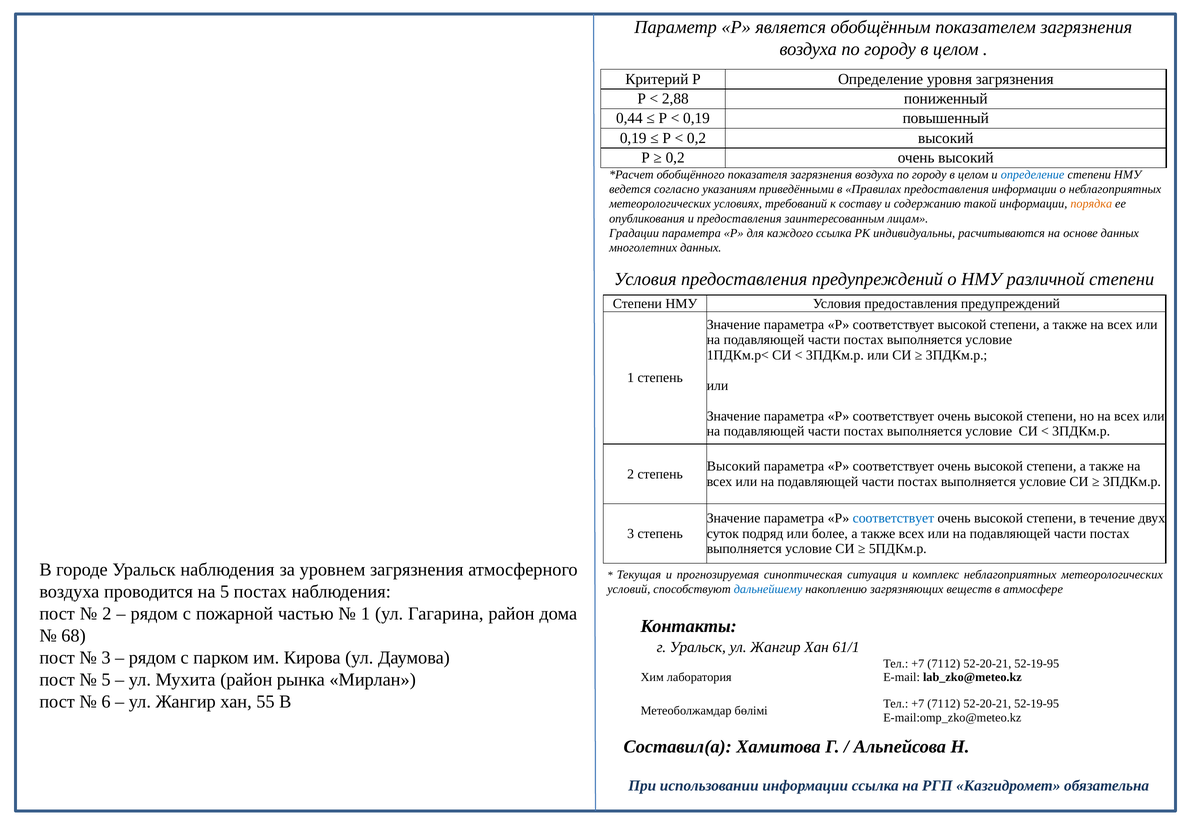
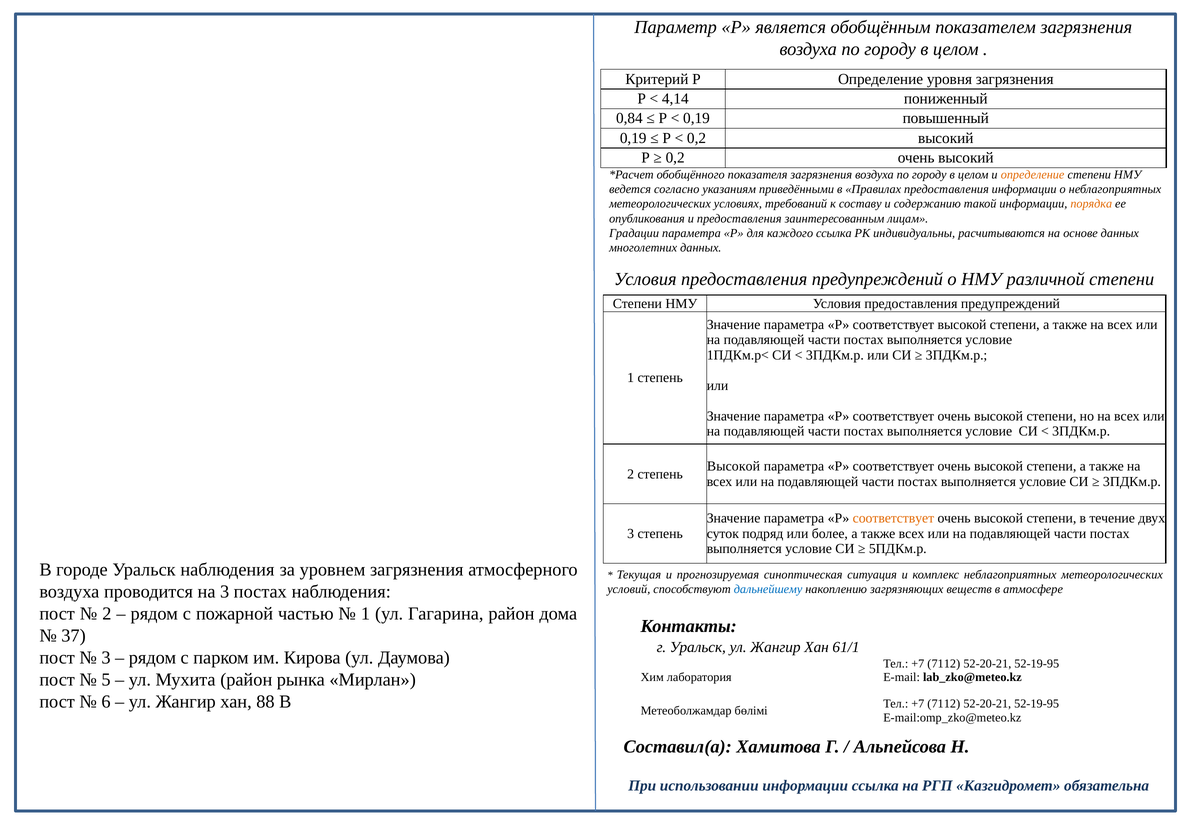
2,88: 2,88 -> 4,14
0,44: 0,44 -> 0,84
определение at (1033, 175) colour: blue -> orange
Высокий at (734, 466): Высокий -> Высокой
соответствует at (893, 518) colour: blue -> orange
на 5: 5 -> 3
68: 68 -> 37
55: 55 -> 88
